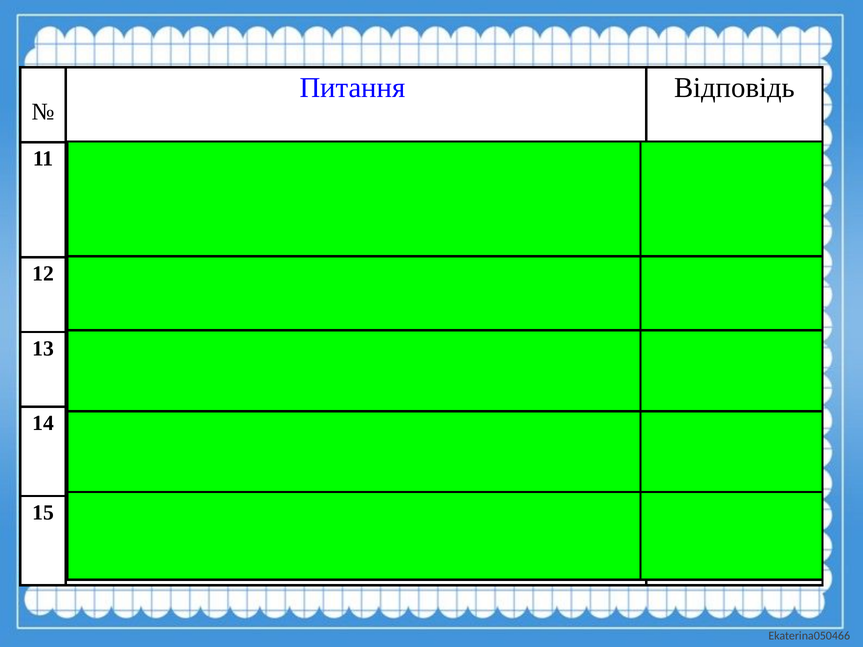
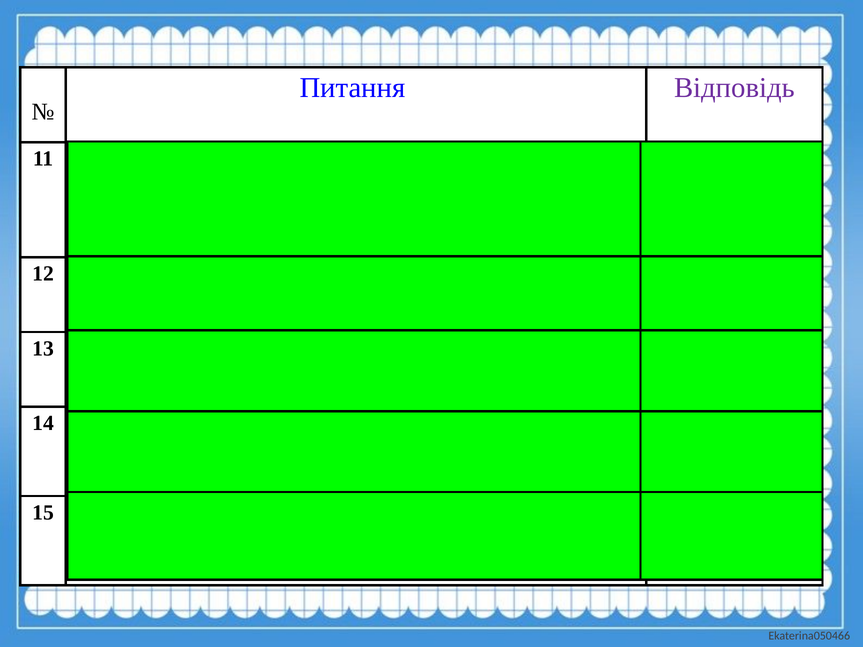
Відповідь colour: black -> purple
